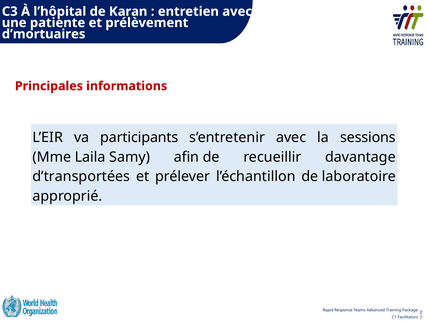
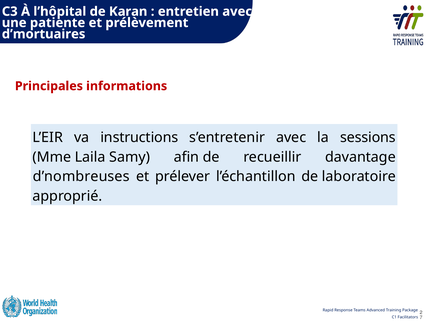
participants: participants -> instructions
d’transportées: d’transportées -> d’nombreuses
